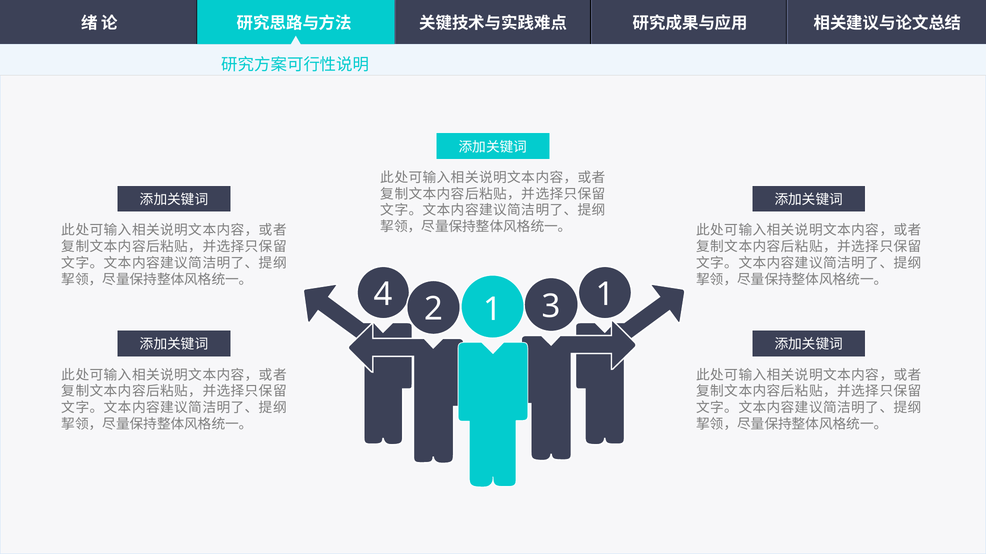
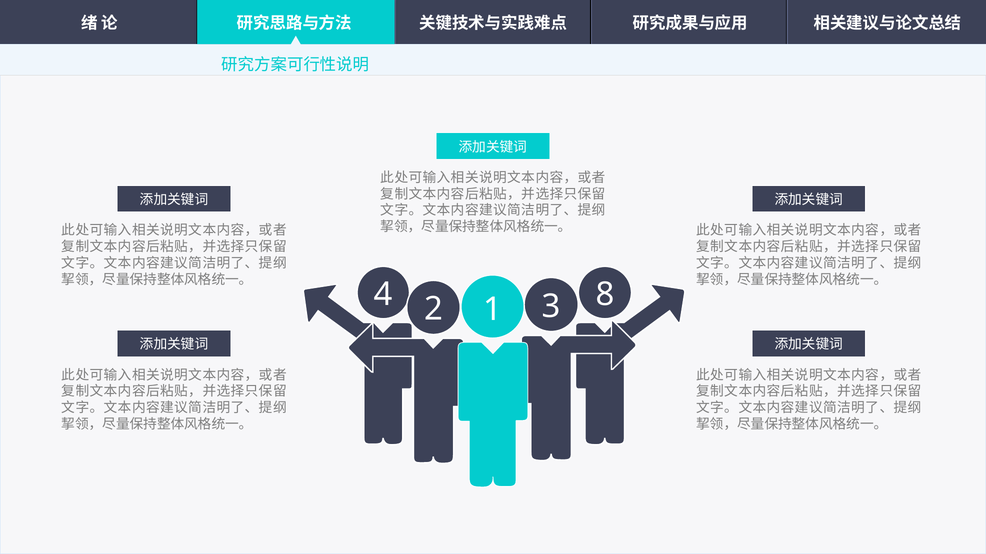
4 1: 1 -> 8
